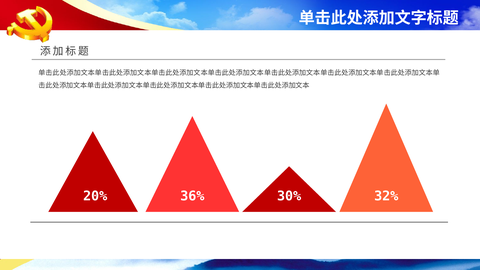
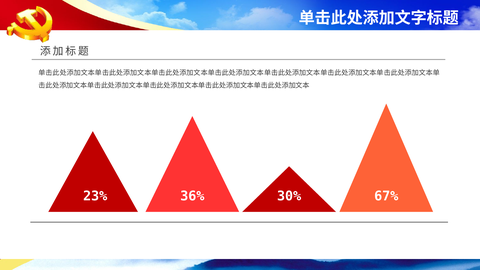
20%: 20% -> 23%
32%: 32% -> 67%
